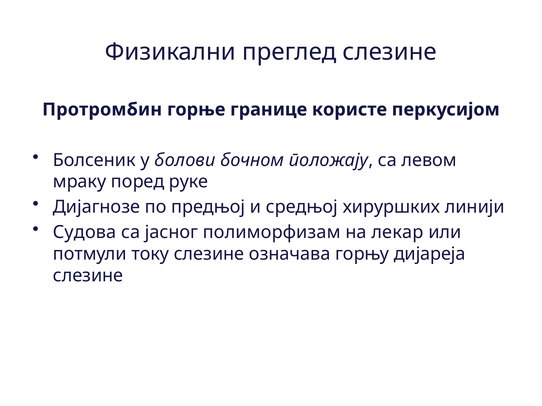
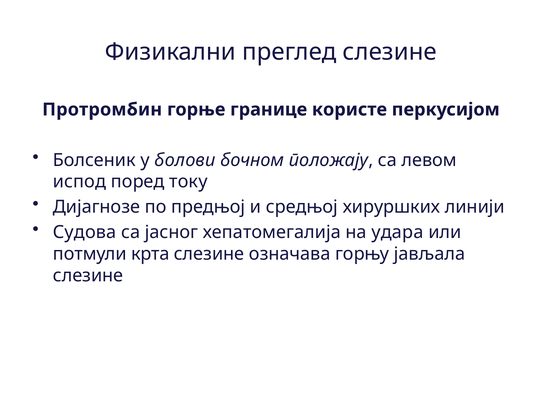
мраку: мраку -> испод
руке: руке -> току
полиморфизам: полиморфизам -> хепатомегалија
лекар: лекар -> удара
току: току -> крта
дијареја: дијареја -> јављала
